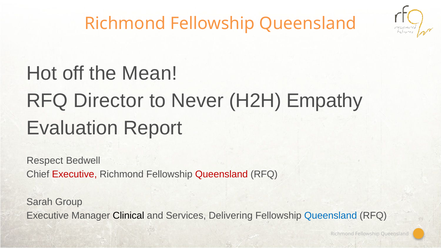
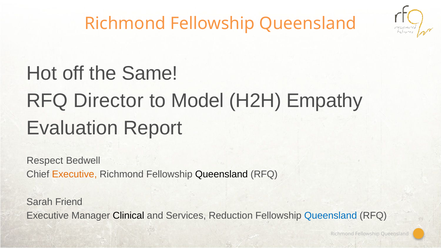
Mean: Mean -> Same
Never: Never -> Model
Executive at (74, 174) colour: red -> orange
Queensland at (221, 174) colour: red -> black
Group: Group -> Friend
Delivering: Delivering -> Reduction
